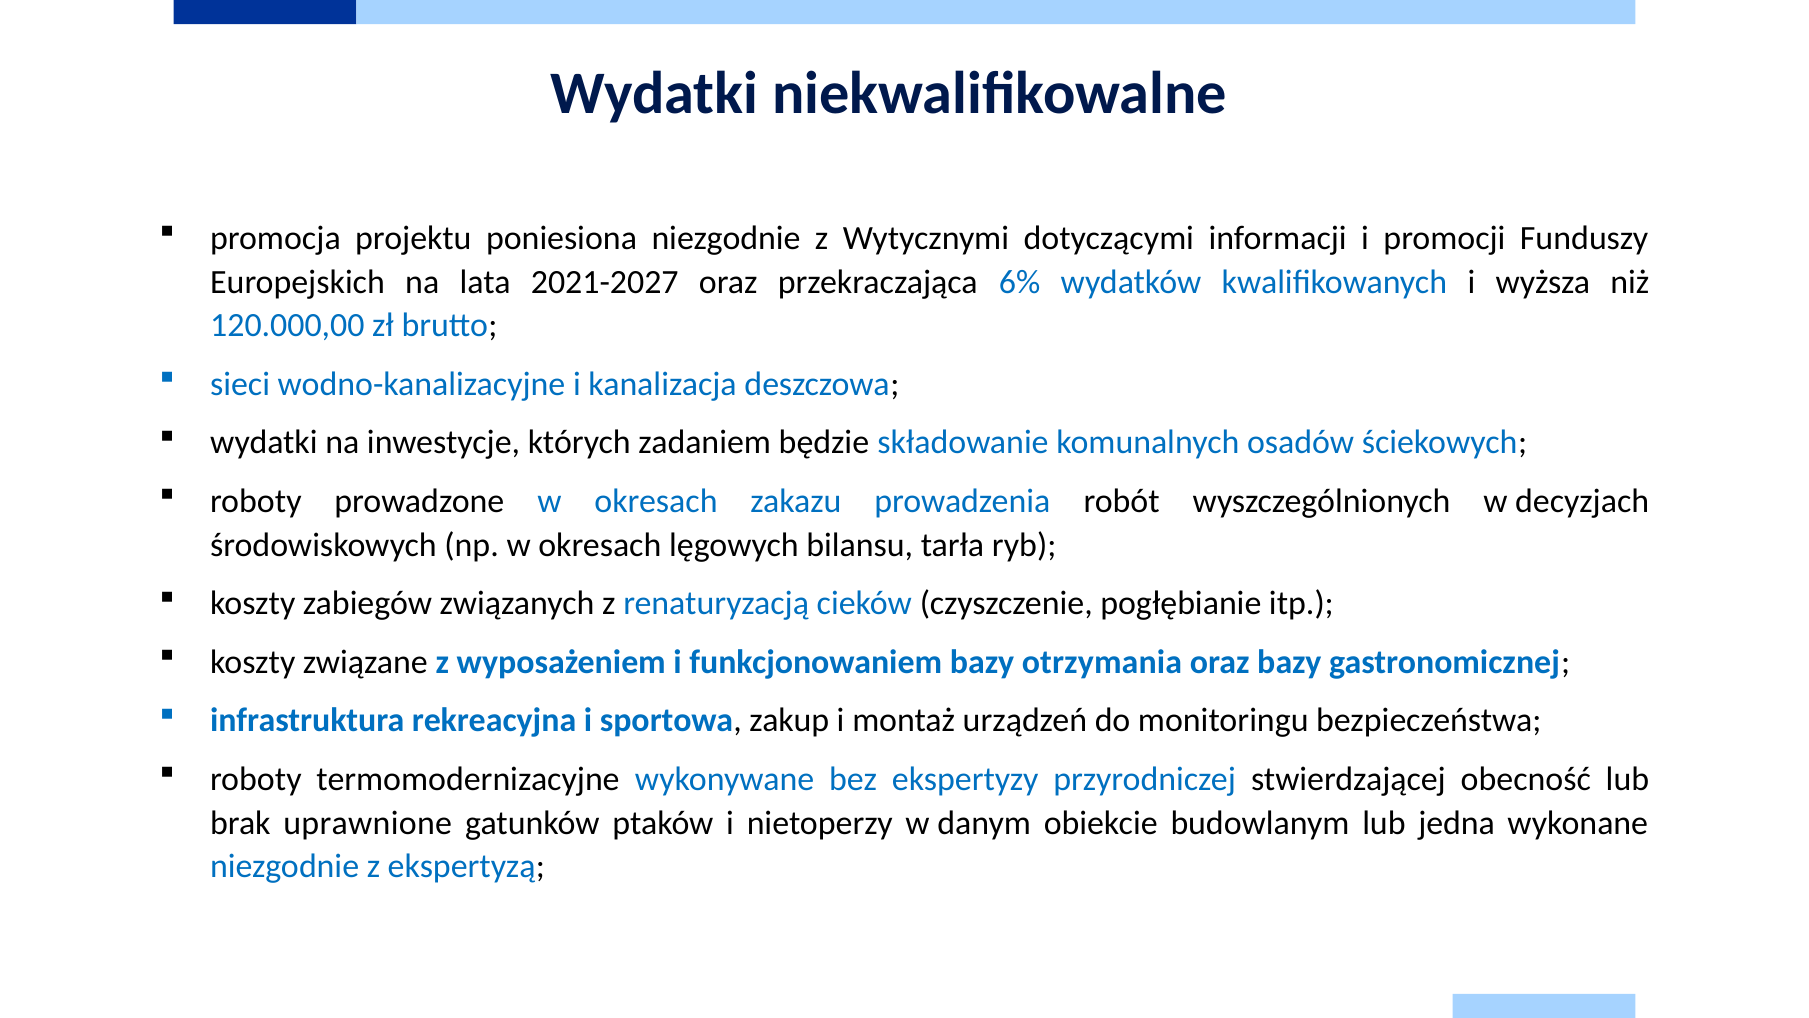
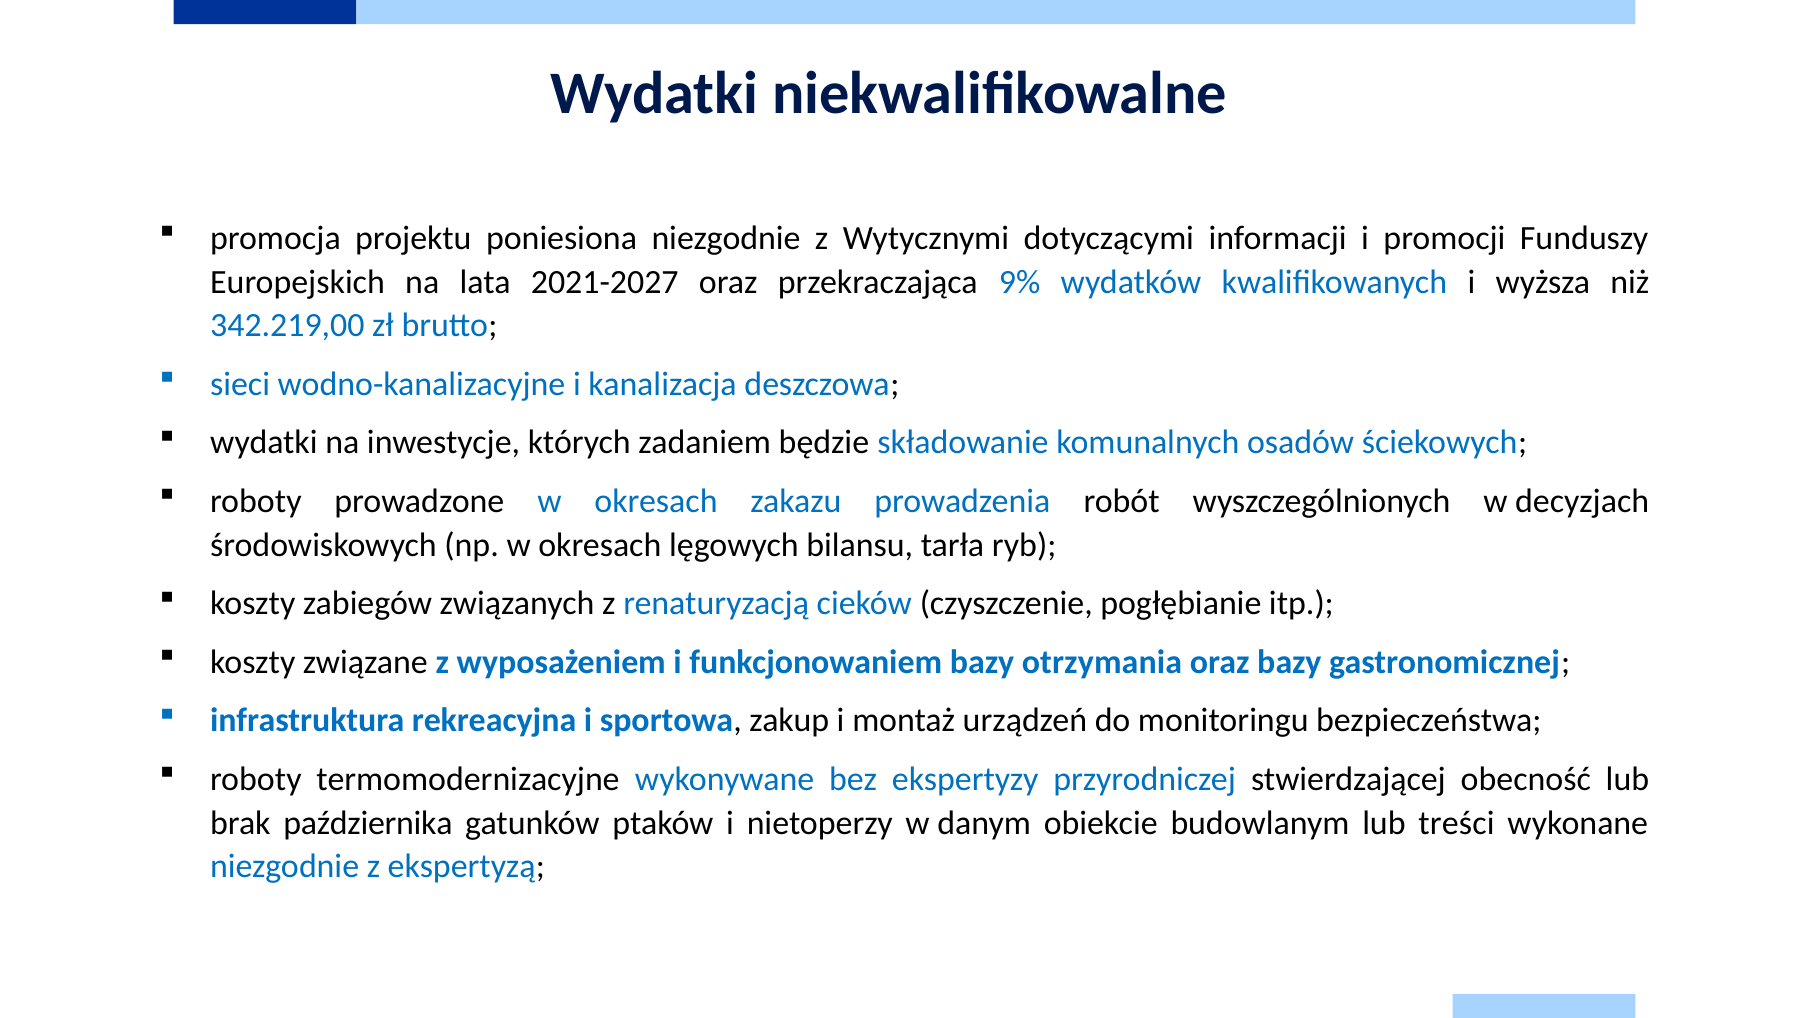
6%: 6% -> 9%
120.000,00: 120.000,00 -> 342.219,00
uprawnione: uprawnione -> października
jedna: jedna -> treści
